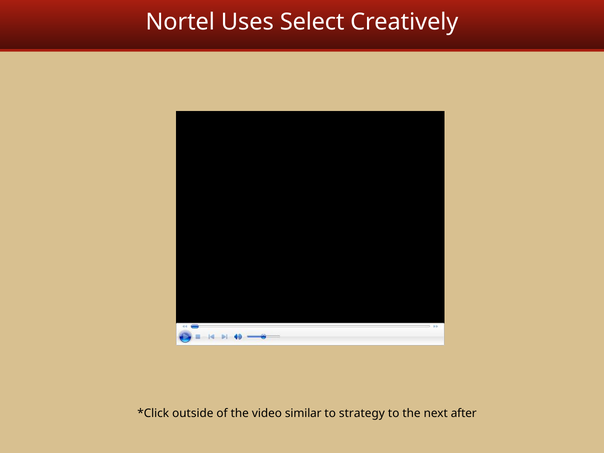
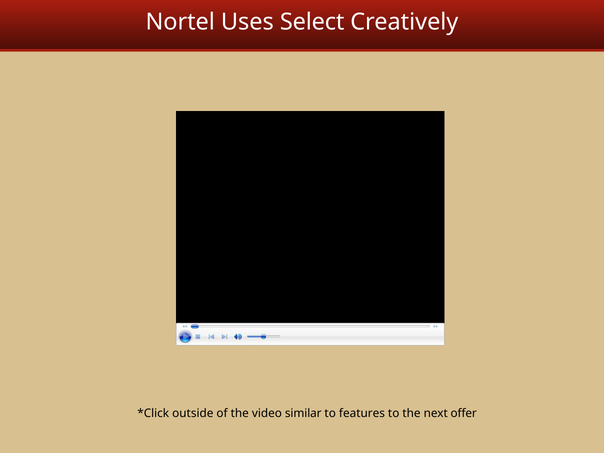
strategy: strategy -> features
after: after -> offer
